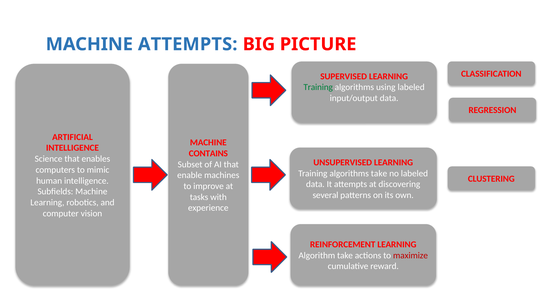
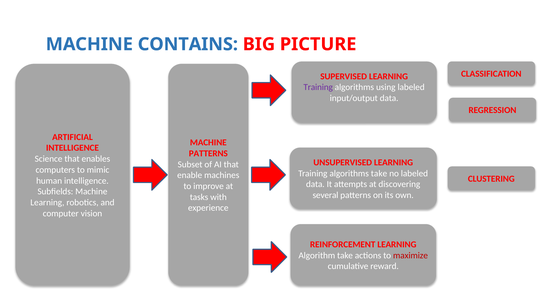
MACHINE ATTEMPTS: ATTEMPTS -> CONTAINS
Training at (318, 88) colour: green -> purple
CONTAINS at (208, 154): CONTAINS -> PATTERNS
